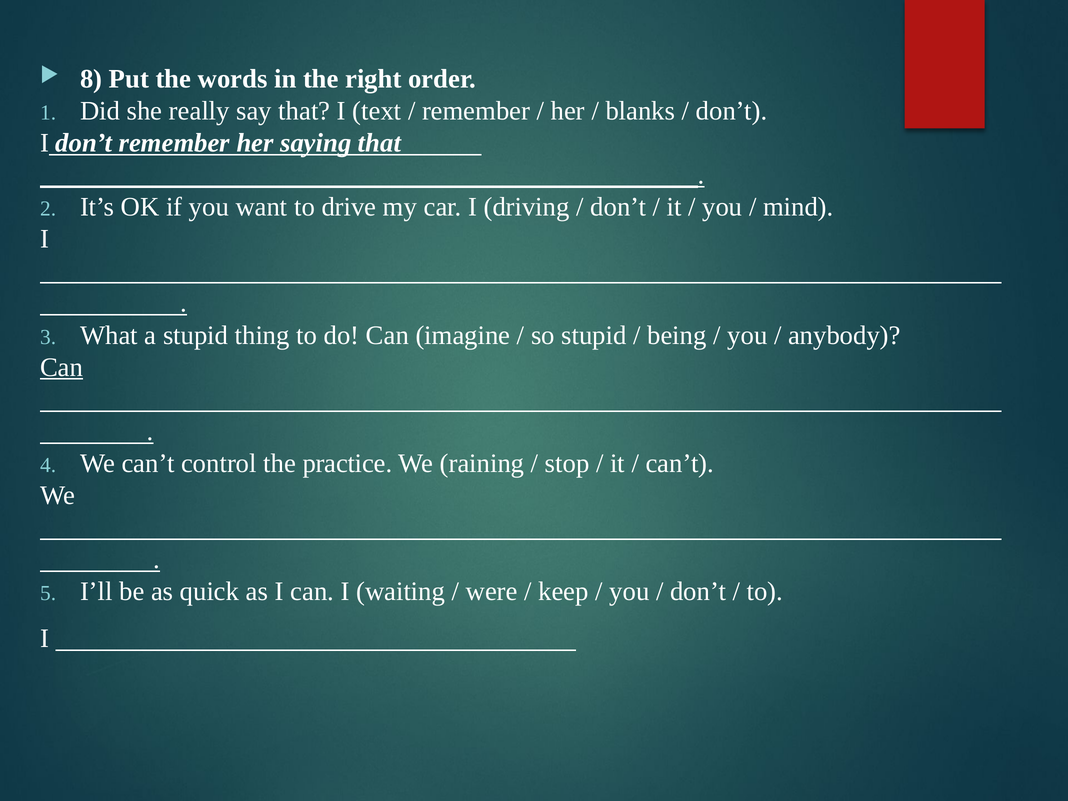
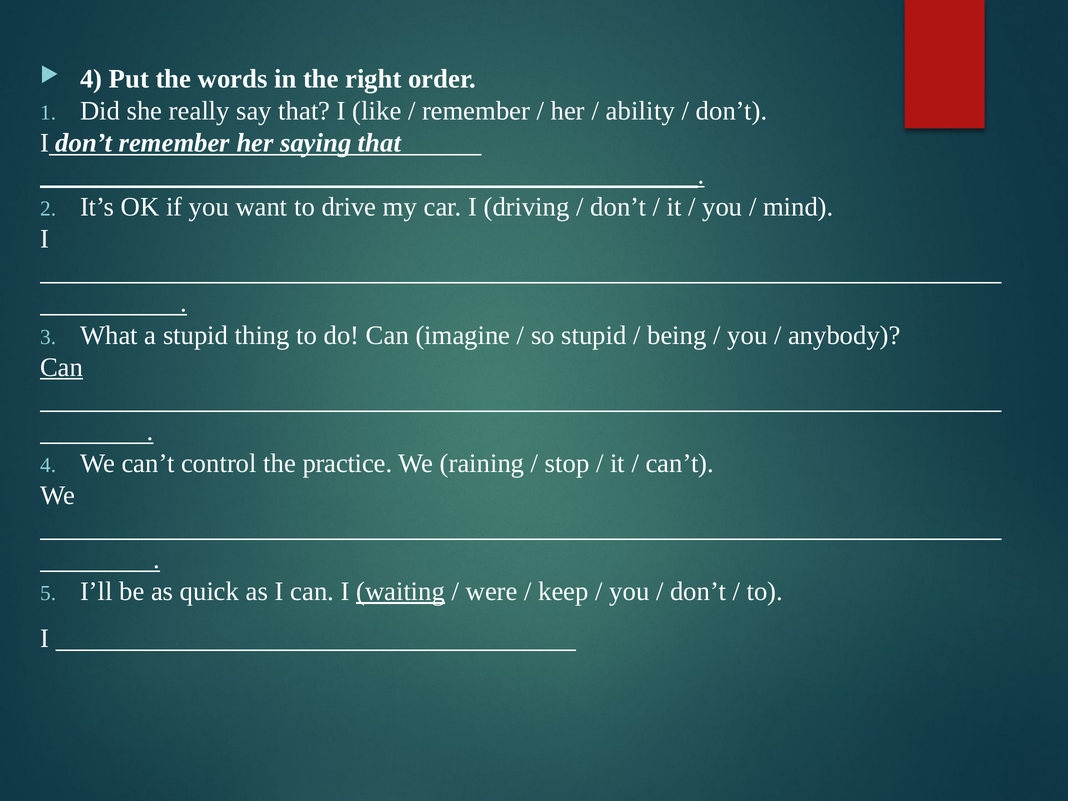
8 at (91, 79): 8 -> 4
text: text -> like
blanks: blanks -> ability
waiting underline: none -> present
